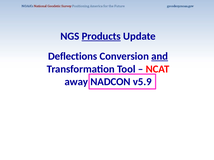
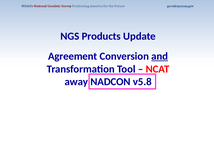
Products underline: present -> none
Deflections: Deflections -> Agreement
v5.9: v5.9 -> v5.8
